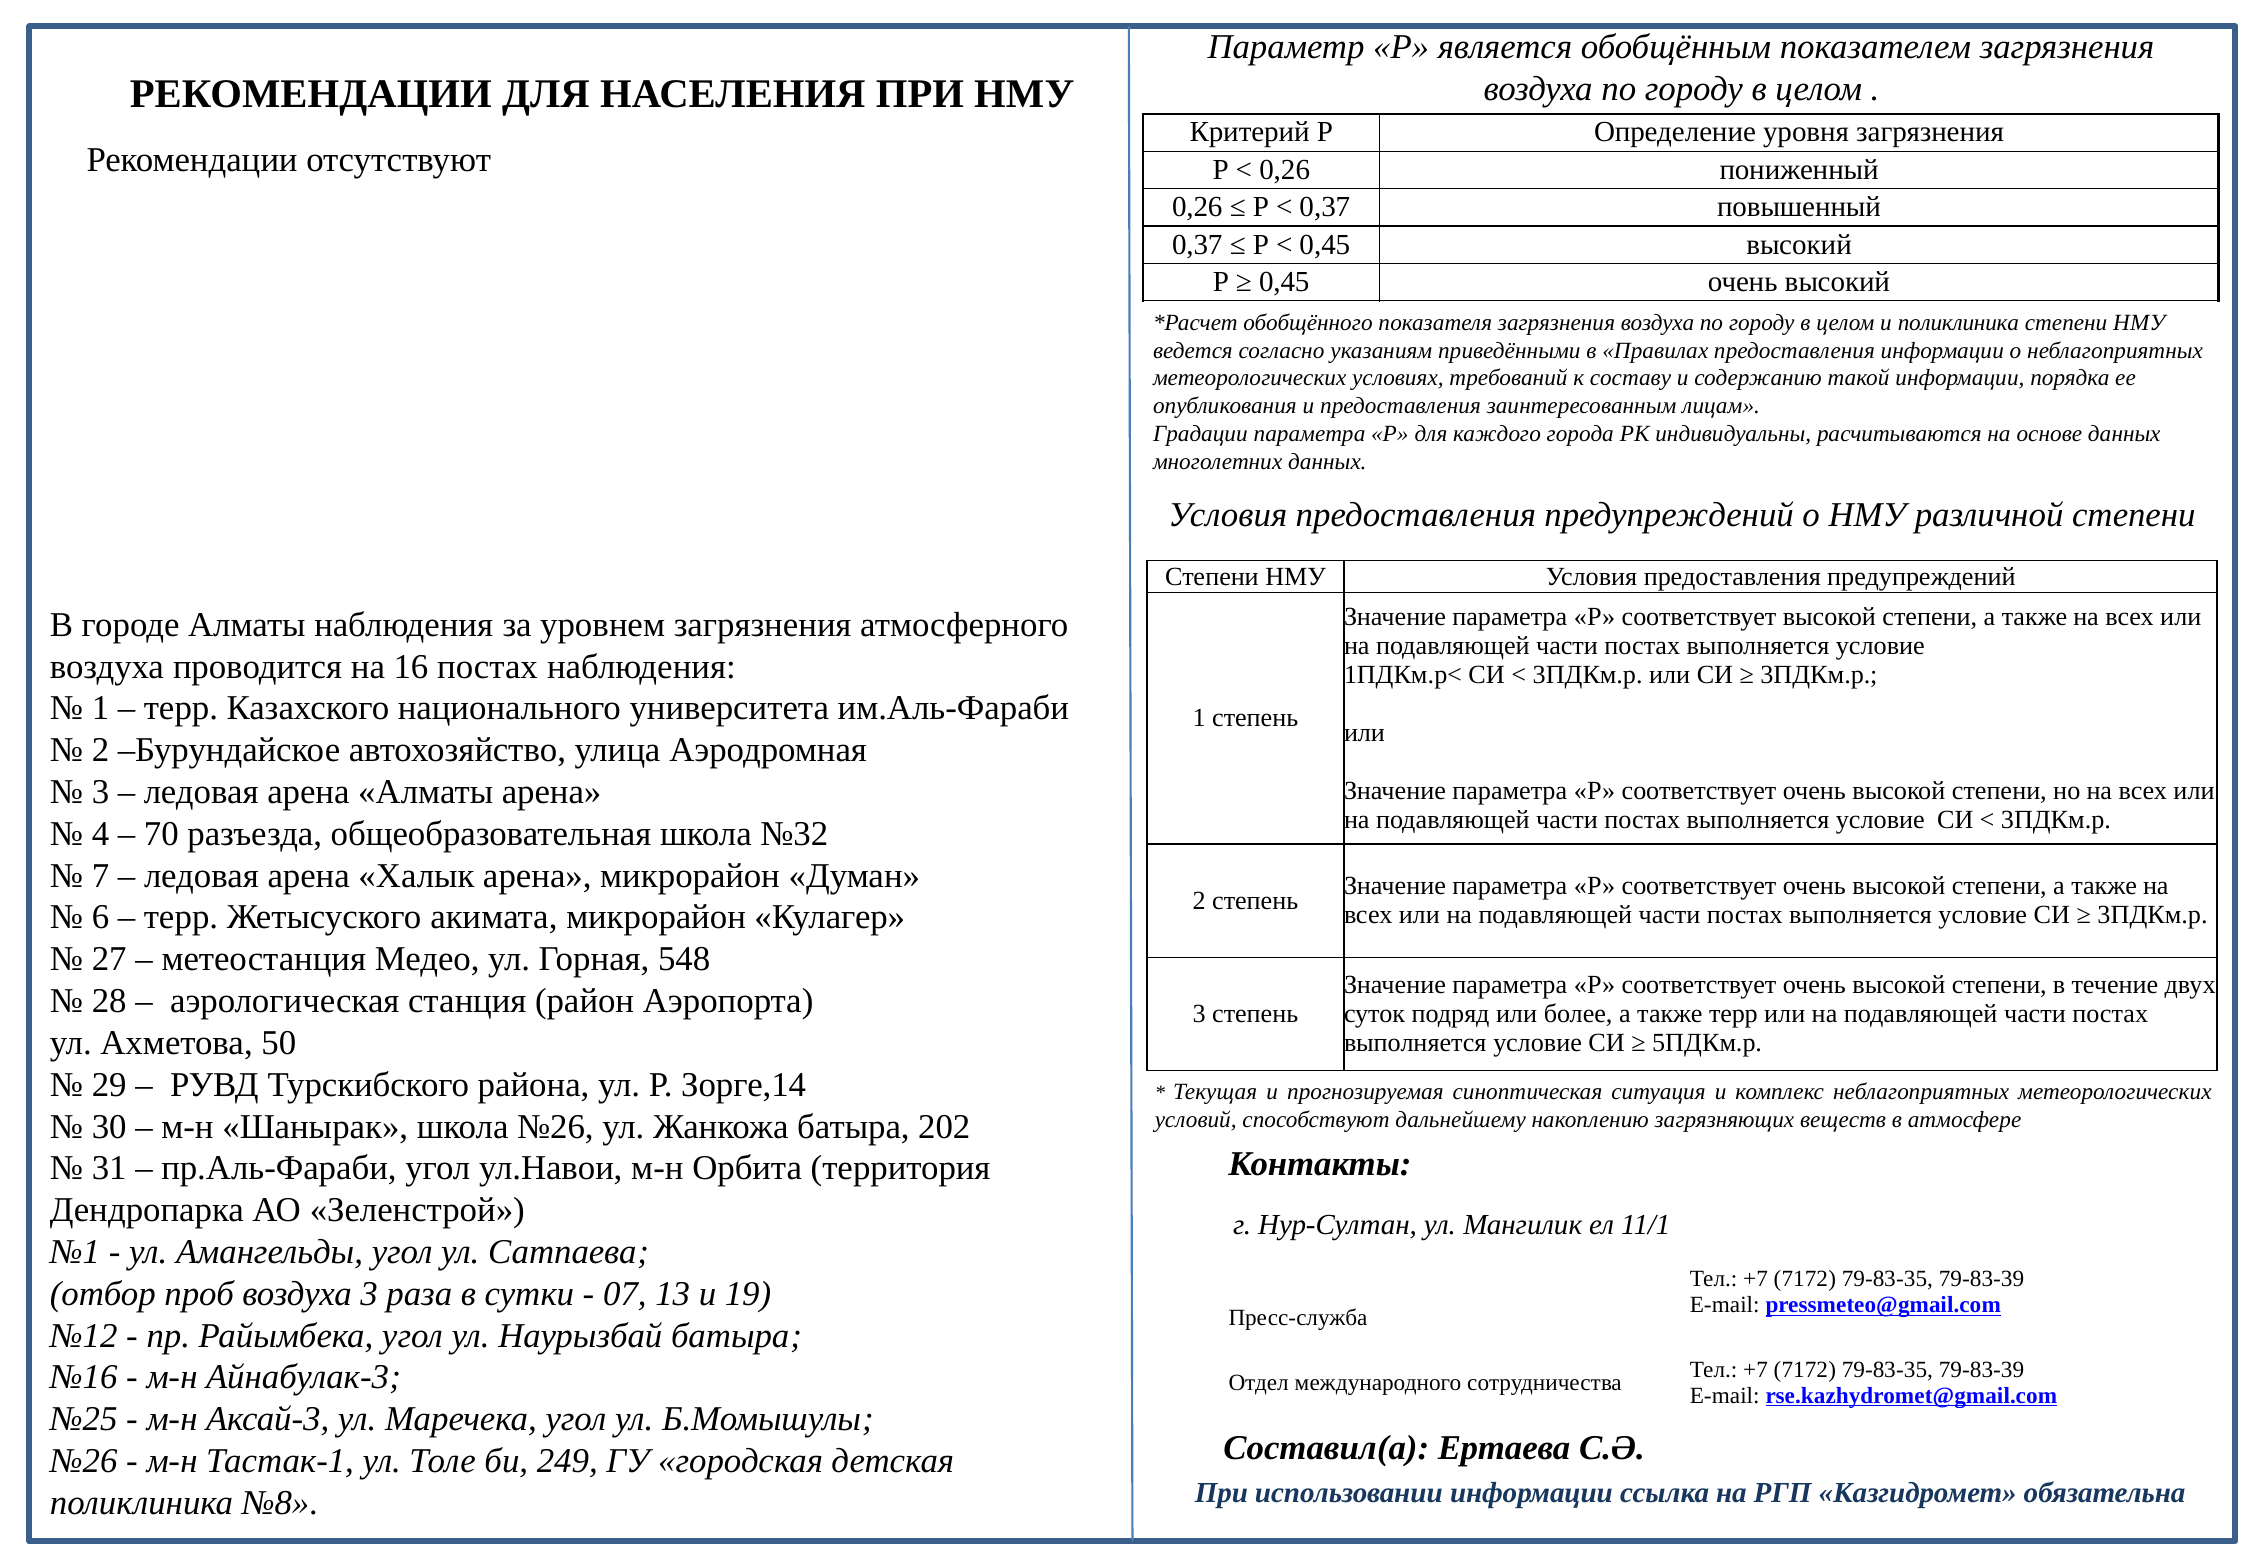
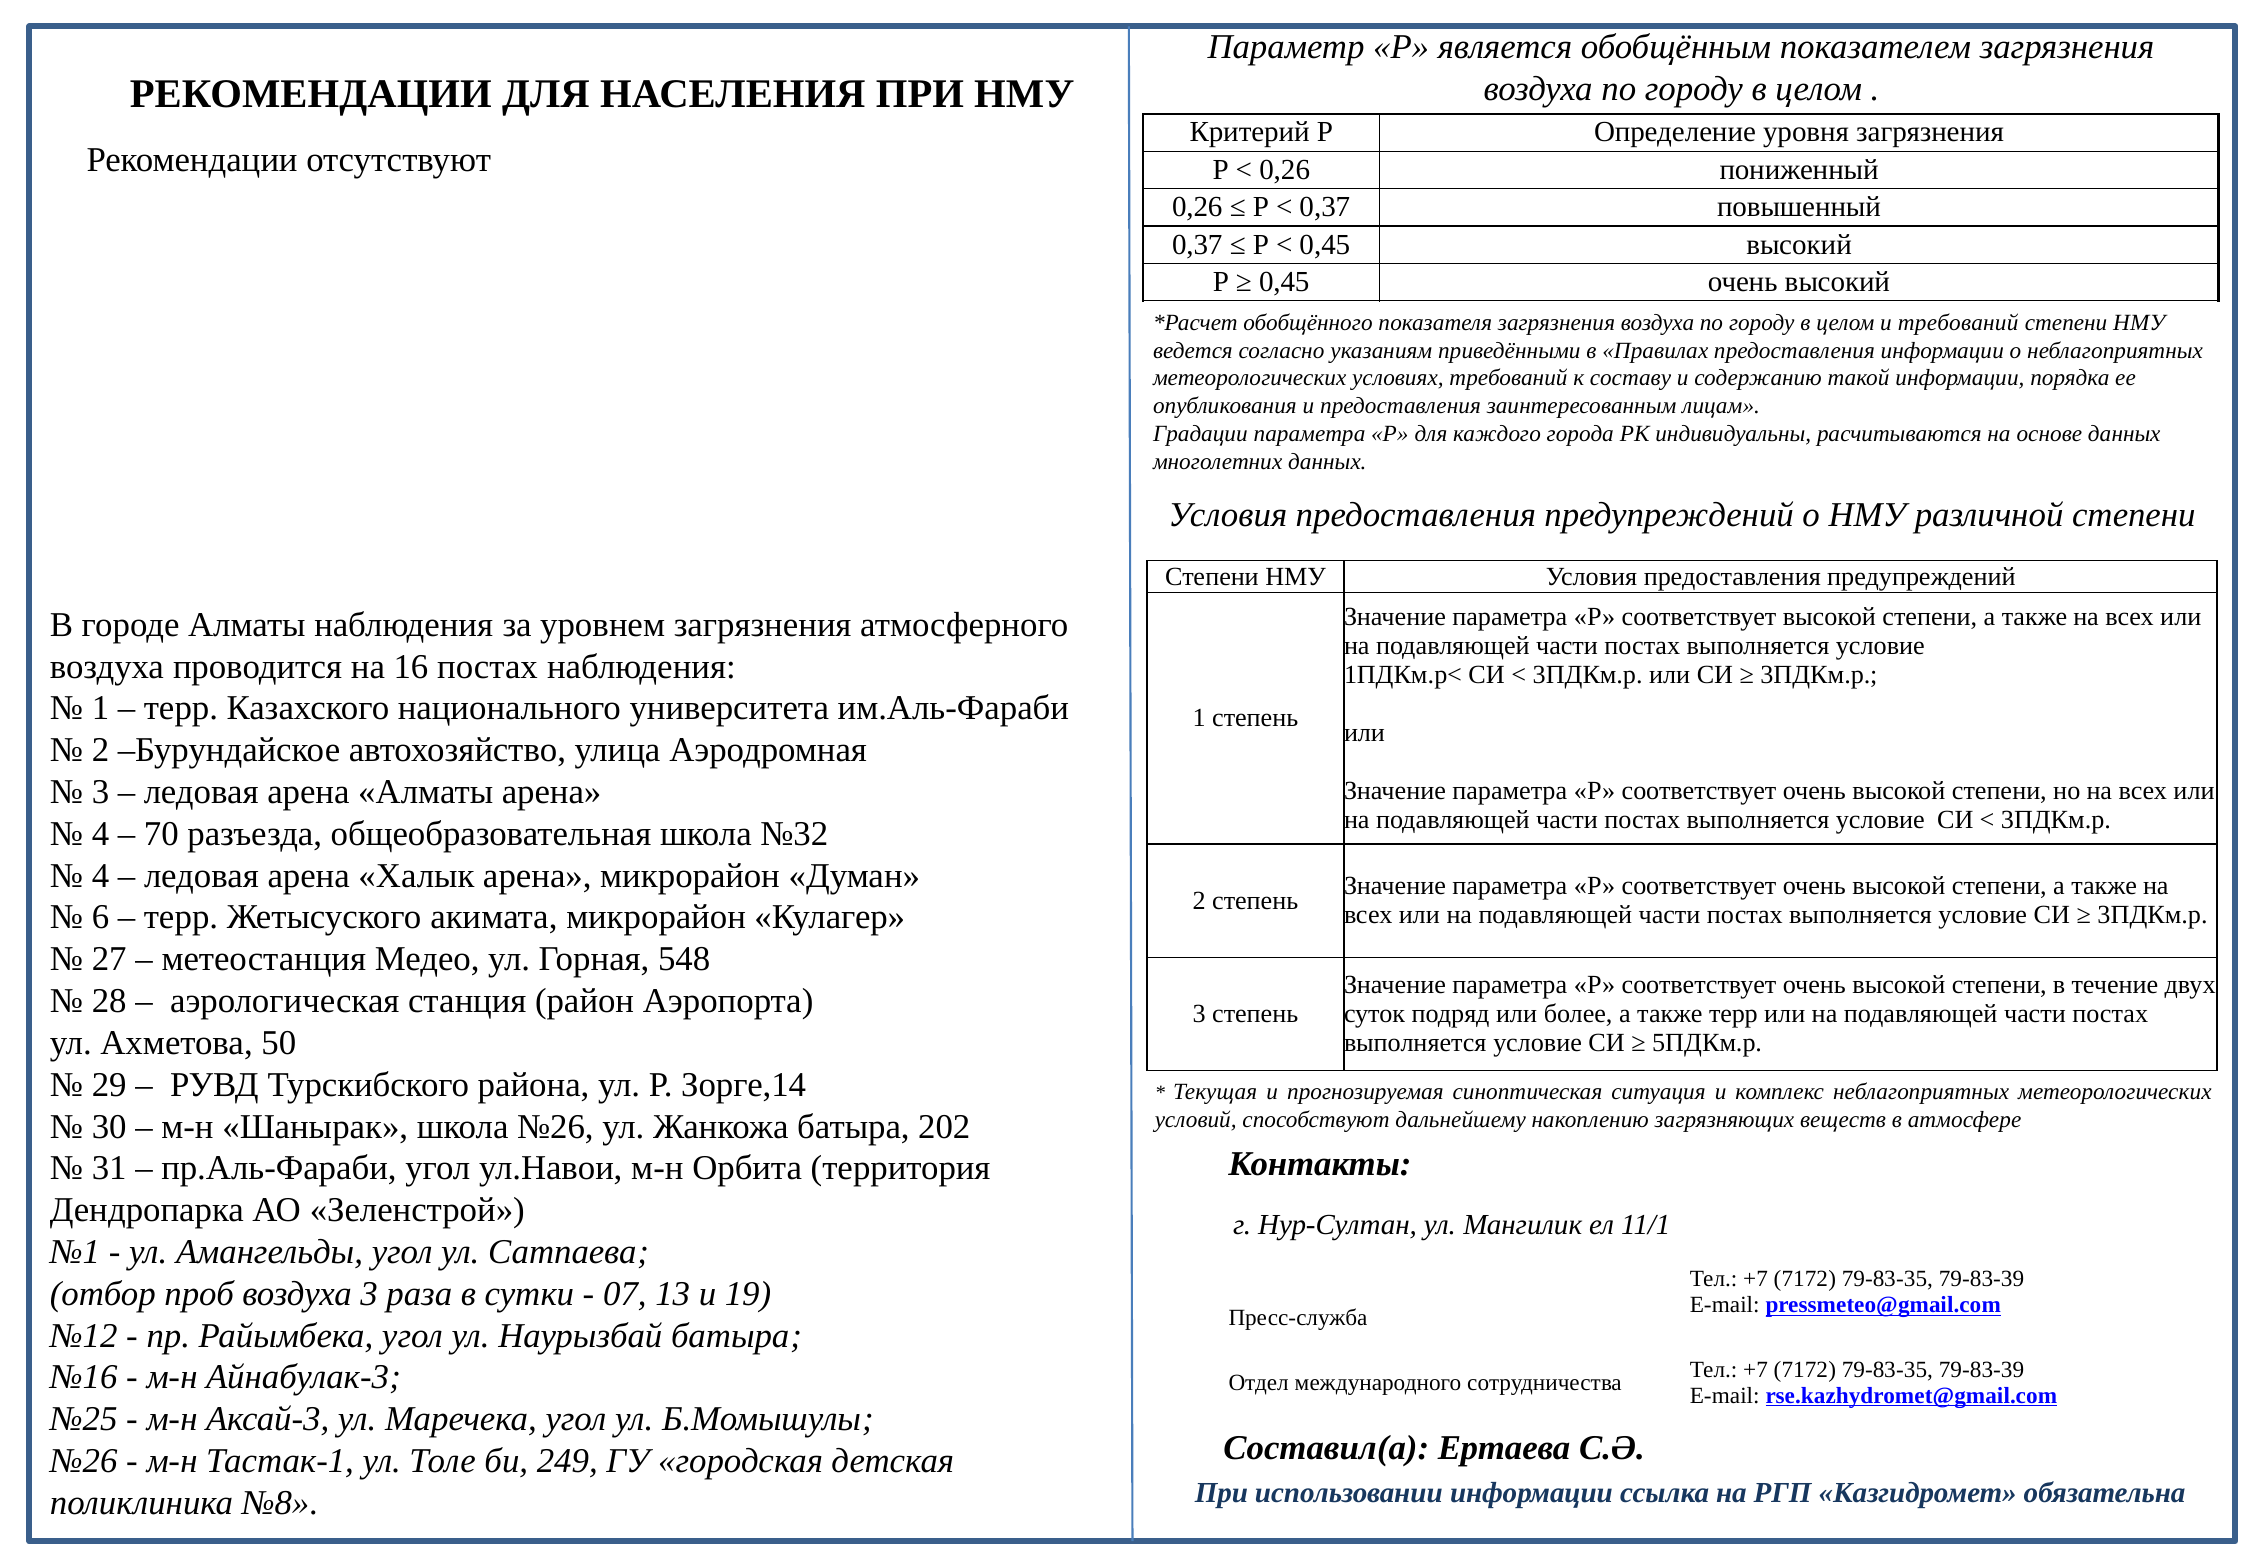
и поликлиника: поликлиника -> требований
7 at (100, 876): 7 -> 4
